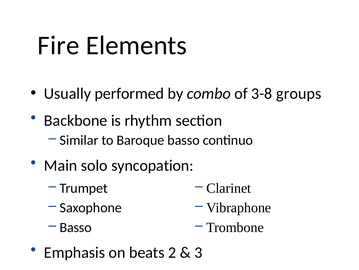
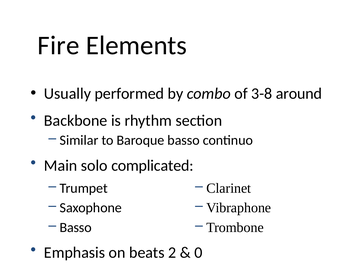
groups: groups -> around
syncopation: syncopation -> complicated
3: 3 -> 0
